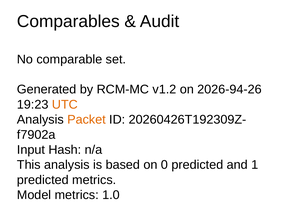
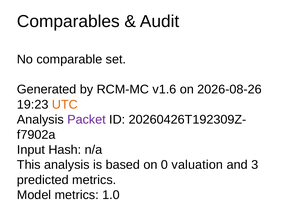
v1.2: v1.2 -> v1.6
2026-94-26: 2026-94-26 -> 2026-08-26
Packet colour: orange -> purple
0 predicted: predicted -> valuation
1: 1 -> 3
